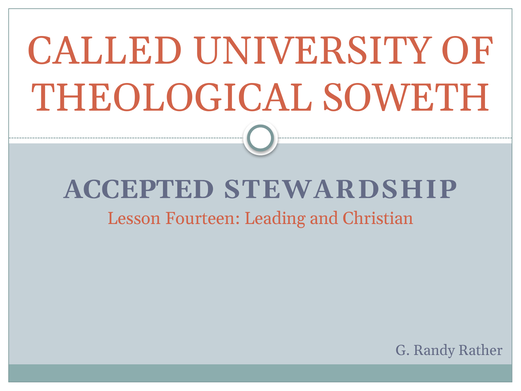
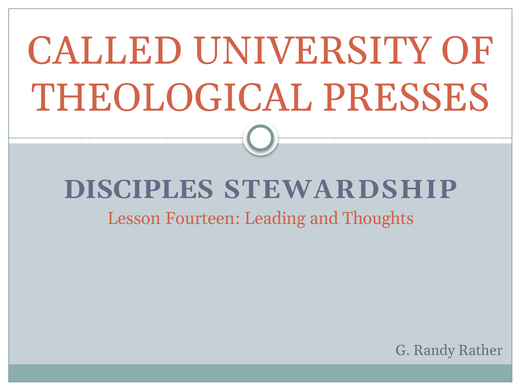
SOWETH: SOWETH -> PRESSES
ACCEPTED: ACCEPTED -> DISCIPLES
Christian: Christian -> Thoughts
